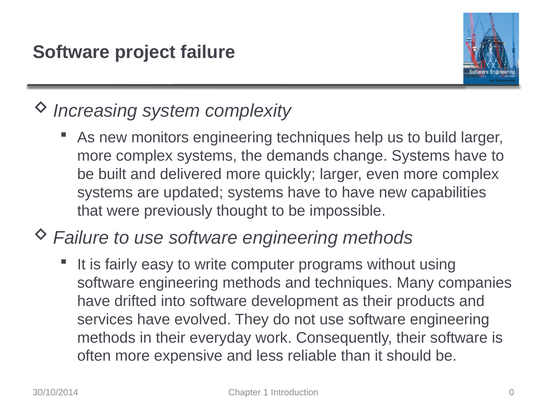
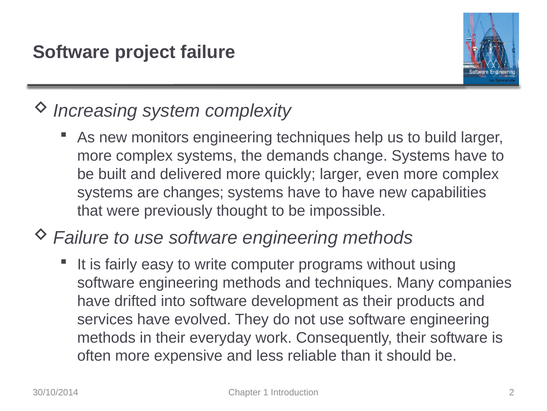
updated: updated -> changes
0: 0 -> 2
